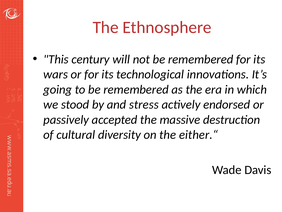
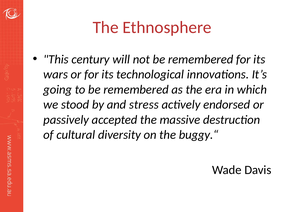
either.“: either.“ -> buggy.“
